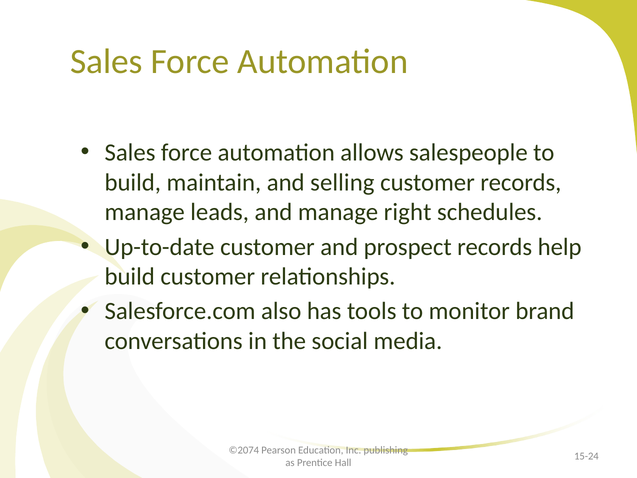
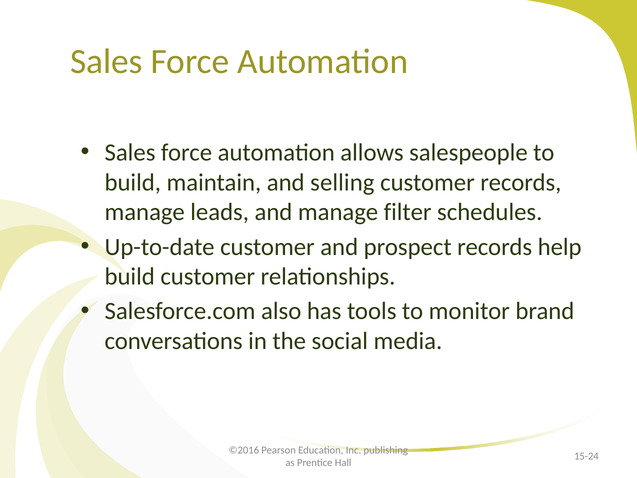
right: right -> filter
©2074: ©2074 -> ©2016
